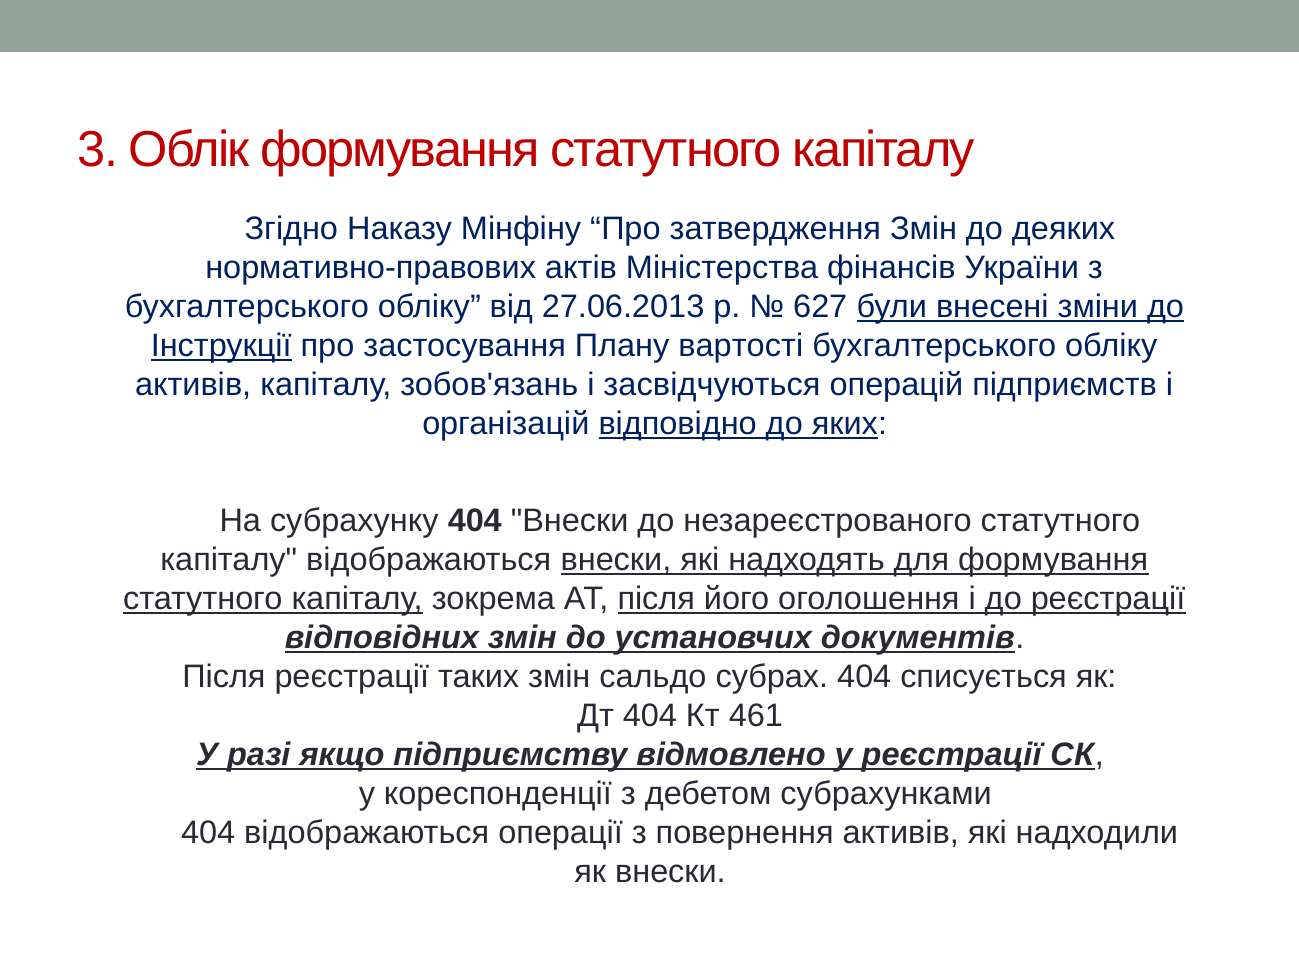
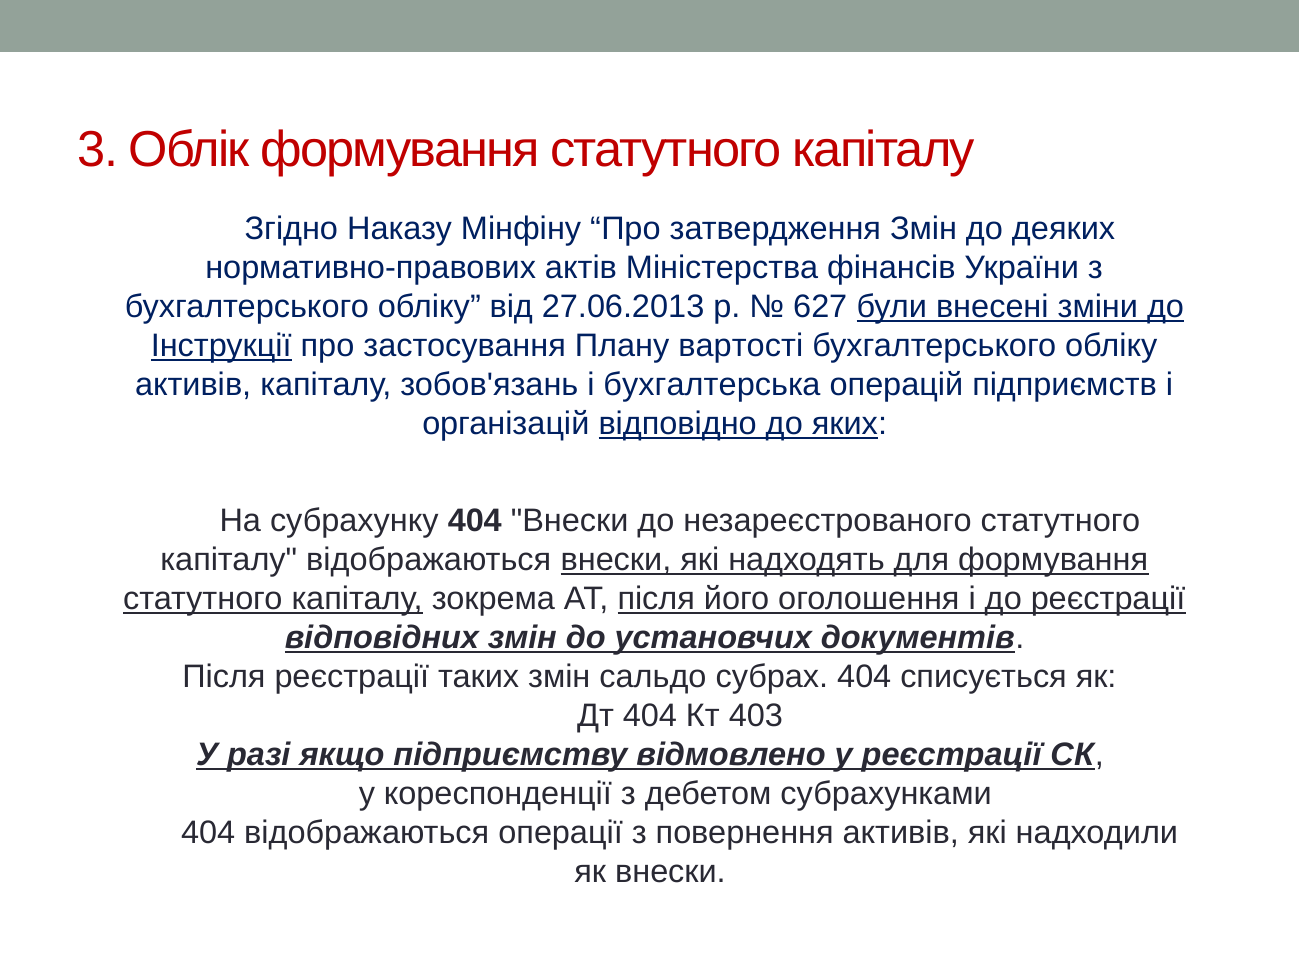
засвідчуються: засвідчуються -> бухгалтерська
461: 461 -> 403
